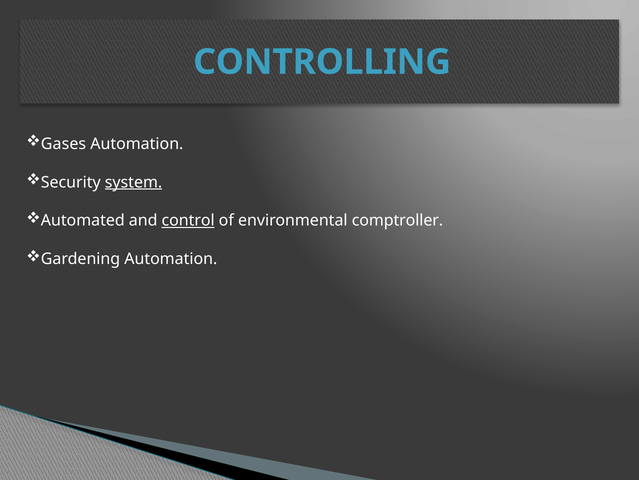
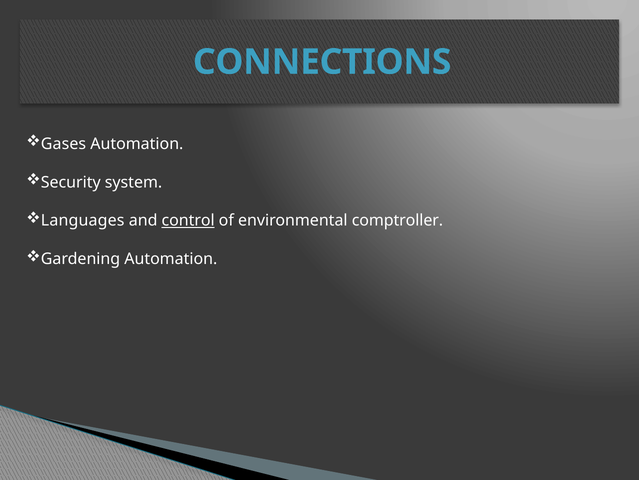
CONTROLLING: CONTROLLING -> CONNECTIONS
system underline: present -> none
Automated: Automated -> Languages
